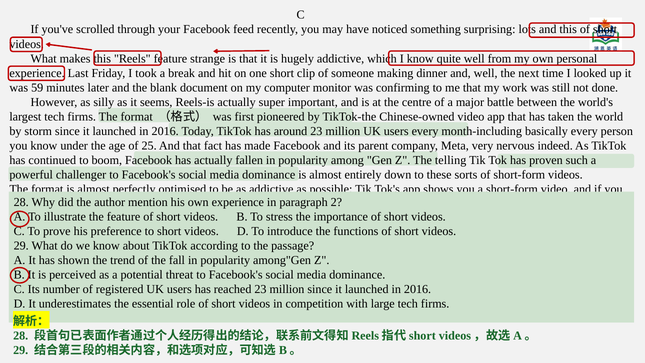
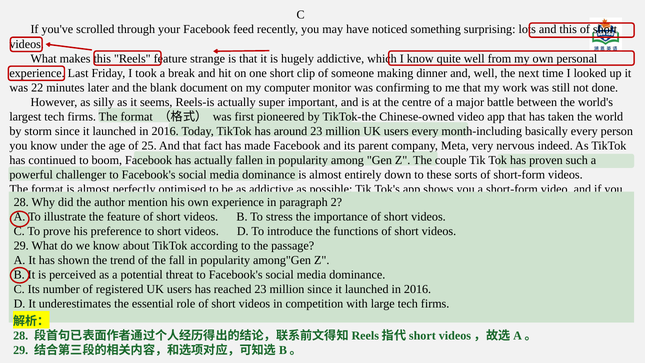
59: 59 -> 22
The telling: telling -> couple
